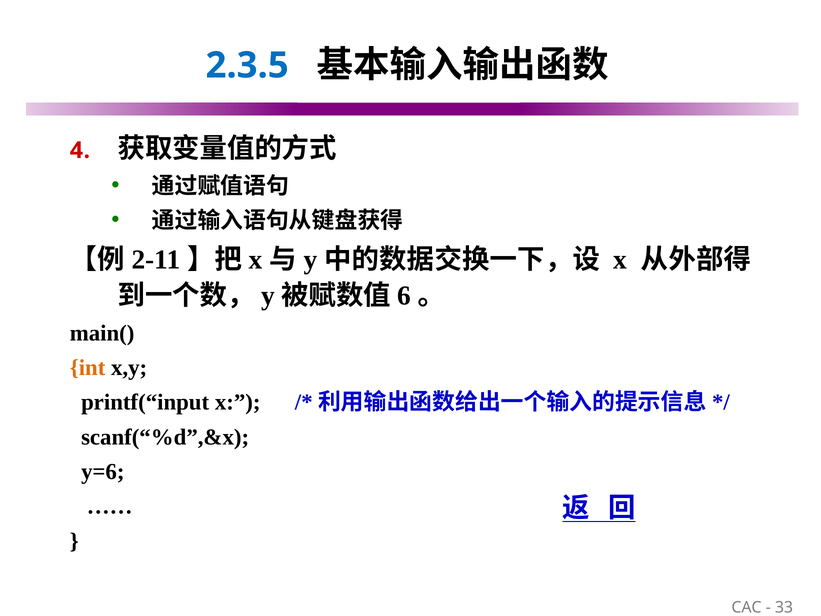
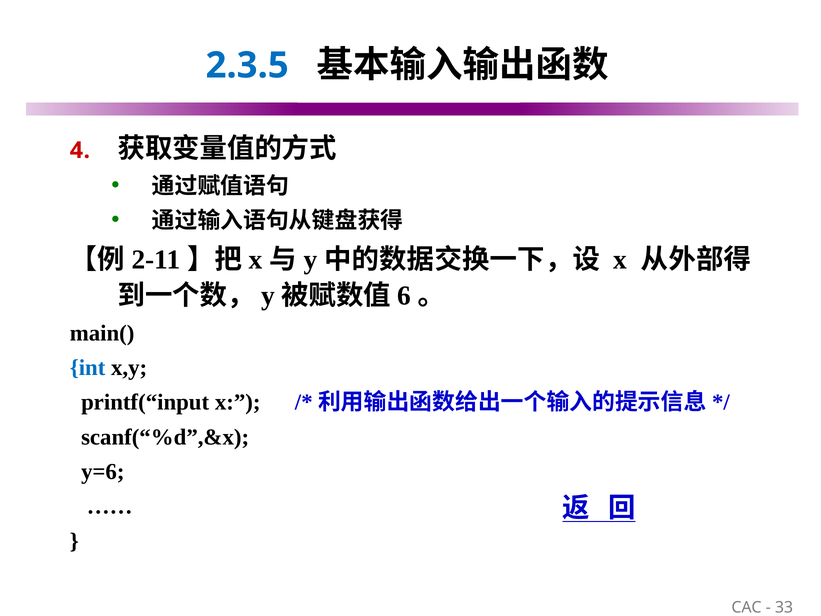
int colour: orange -> blue
